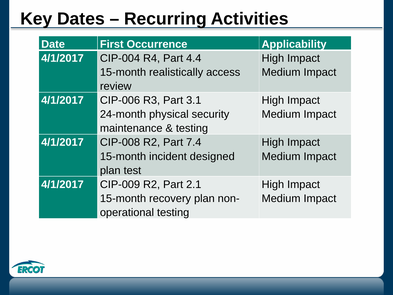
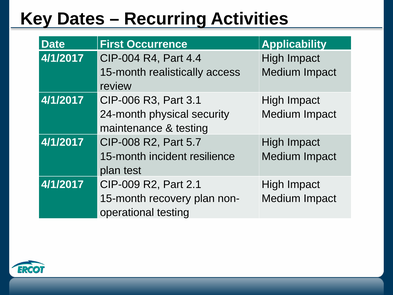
7.4: 7.4 -> 5.7
designed: designed -> resilience
